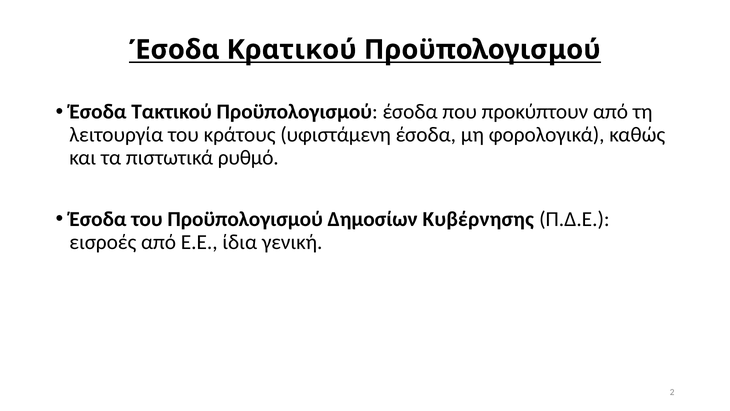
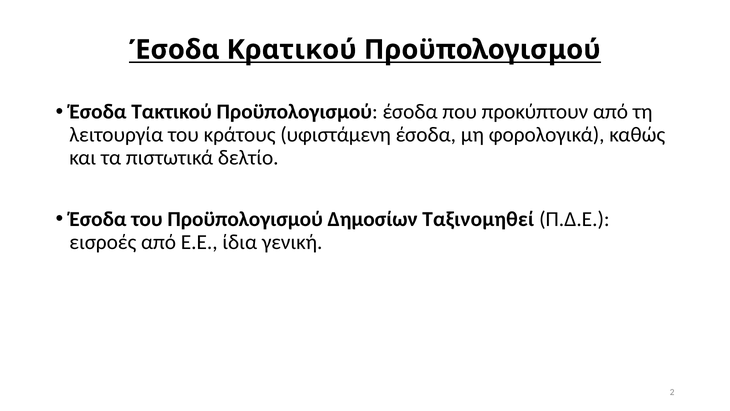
ρυθμό: ρυθμό -> δελτίο
Κυβέρνησης: Κυβέρνησης -> Ταξινομηθεί
